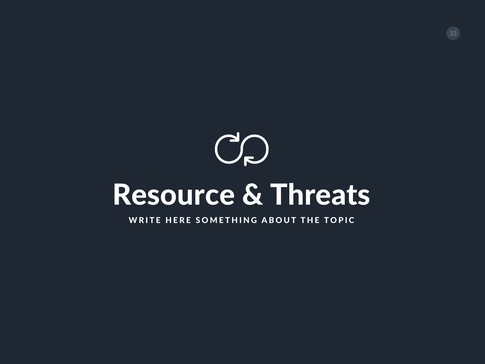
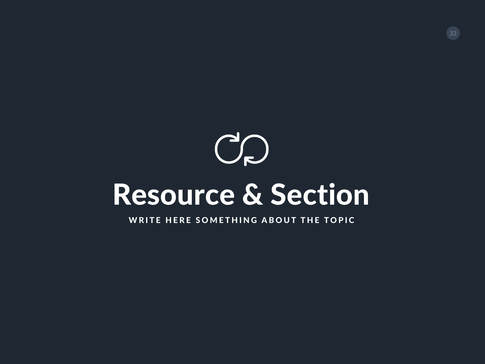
Threats: Threats -> Section
